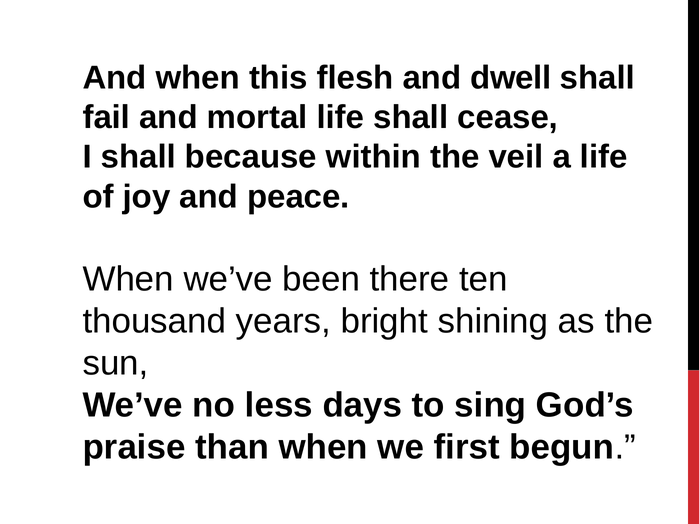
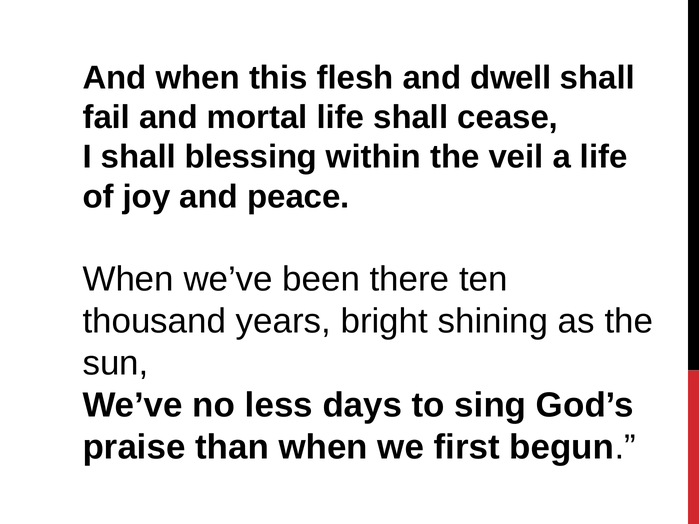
because: because -> blessing
